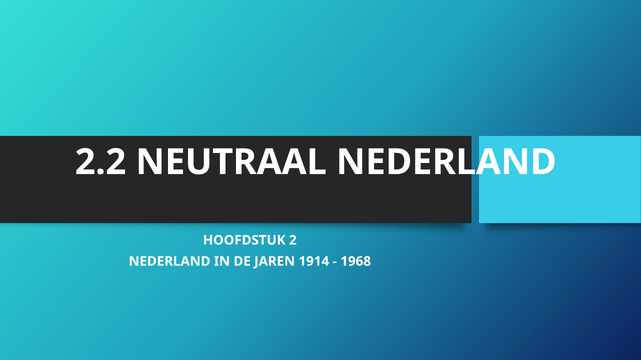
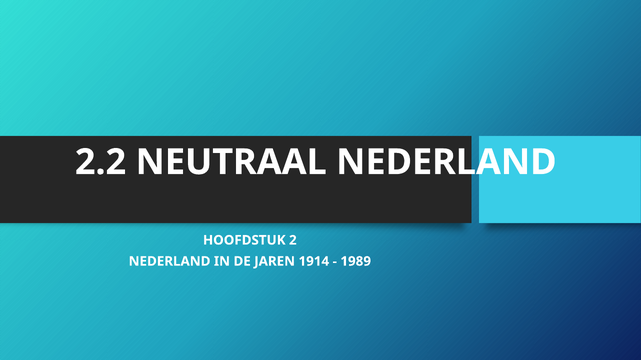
1968: 1968 -> 1989
